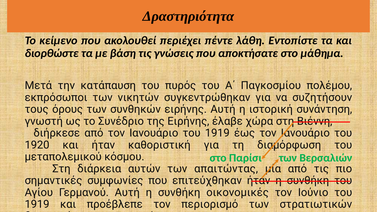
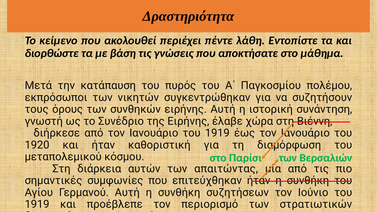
οικονομικές: οικονομικές -> συζητήσεων
